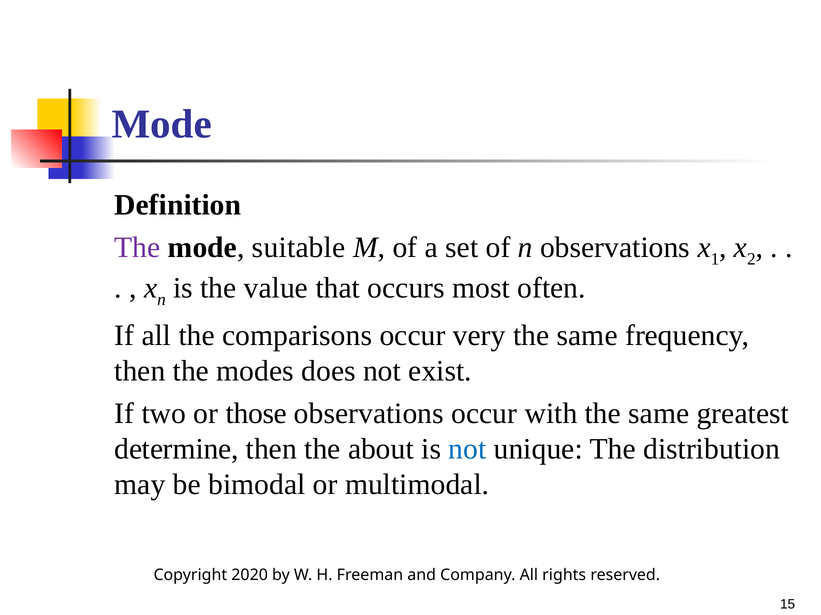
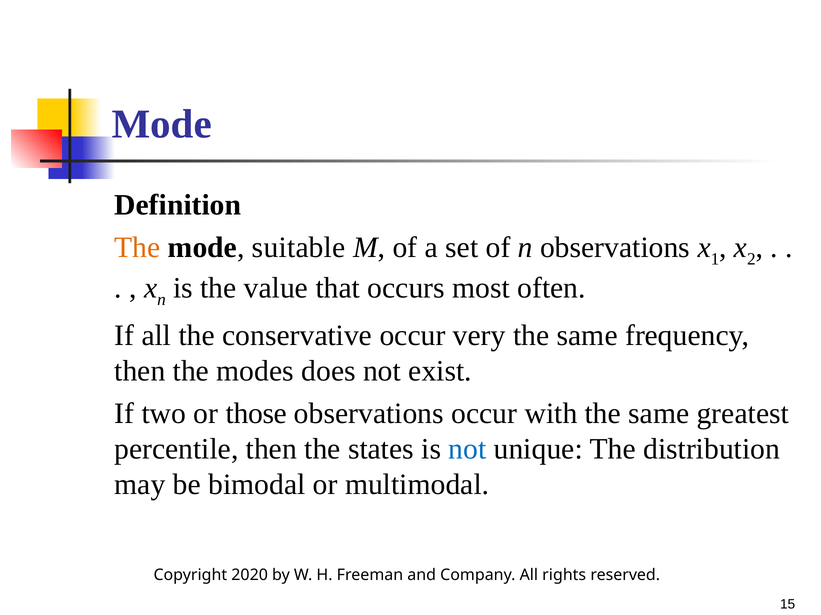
The at (137, 248) colour: purple -> orange
comparisons: comparisons -> conservative
determine: determine -> percentile
about: about -> states
